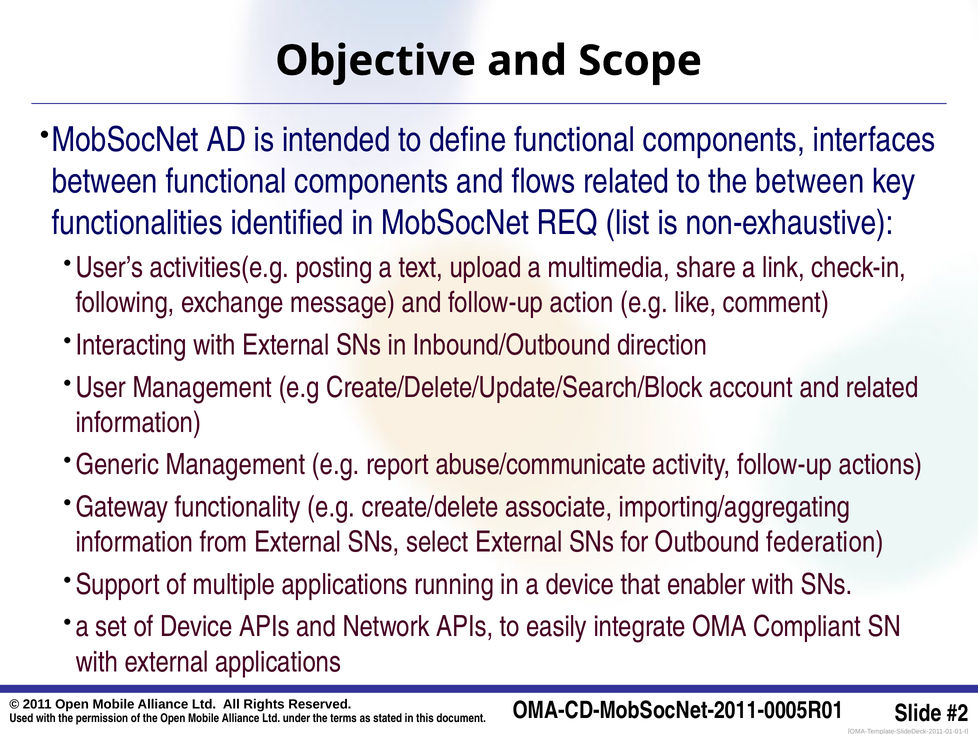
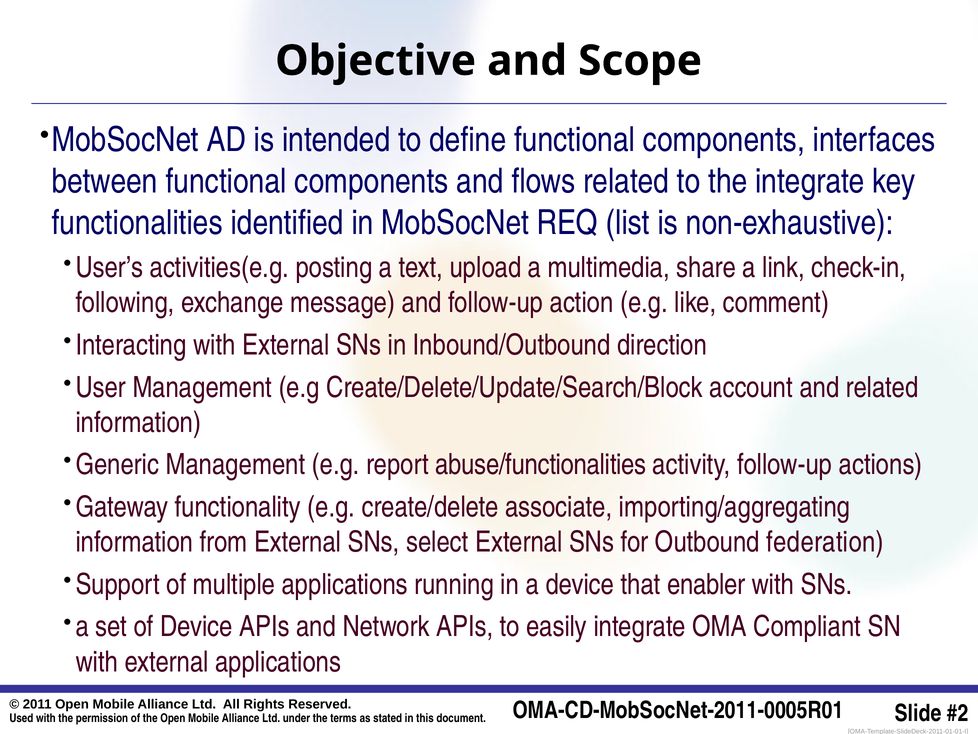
the between: between -> integrate
abuse/communicate: abuse/communicate -> abuse/functionalities
